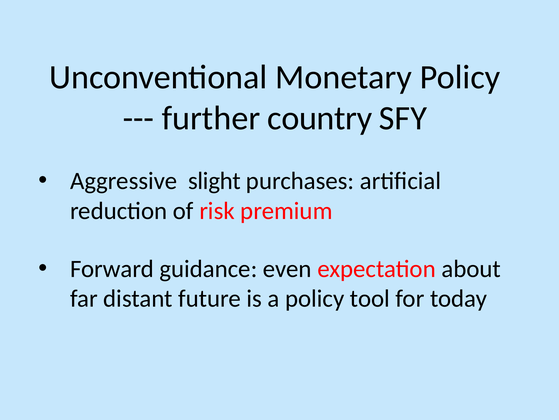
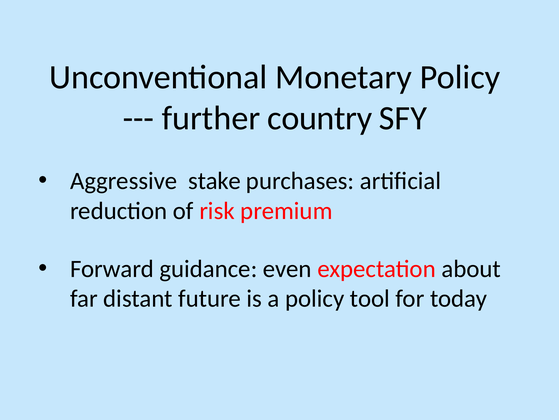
slight: slight -> stake
